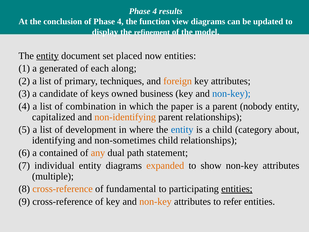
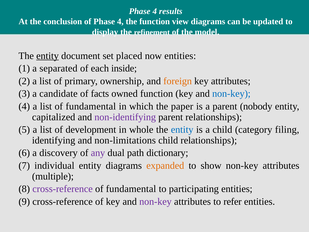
generated: generated -> separated
along: along -> inside
techniques: techniques -> ownership
keys: keys -> facts
owned business: business -> function
list of combination: combination -> fundamental
non-identifying colour: orange -> purple
where: where -> whole
about: about -> filing
non-sometimes: non-sometimes -> non-limitations
contained: contained -> discovery
any colour: orange -> purple
statement: statement -> dictionary
cross-reference at (63, 189) colour: orange -> purple
entities at (237, 189) underline: present -> none
non-key at (155, 201) colour: orange -> purple
